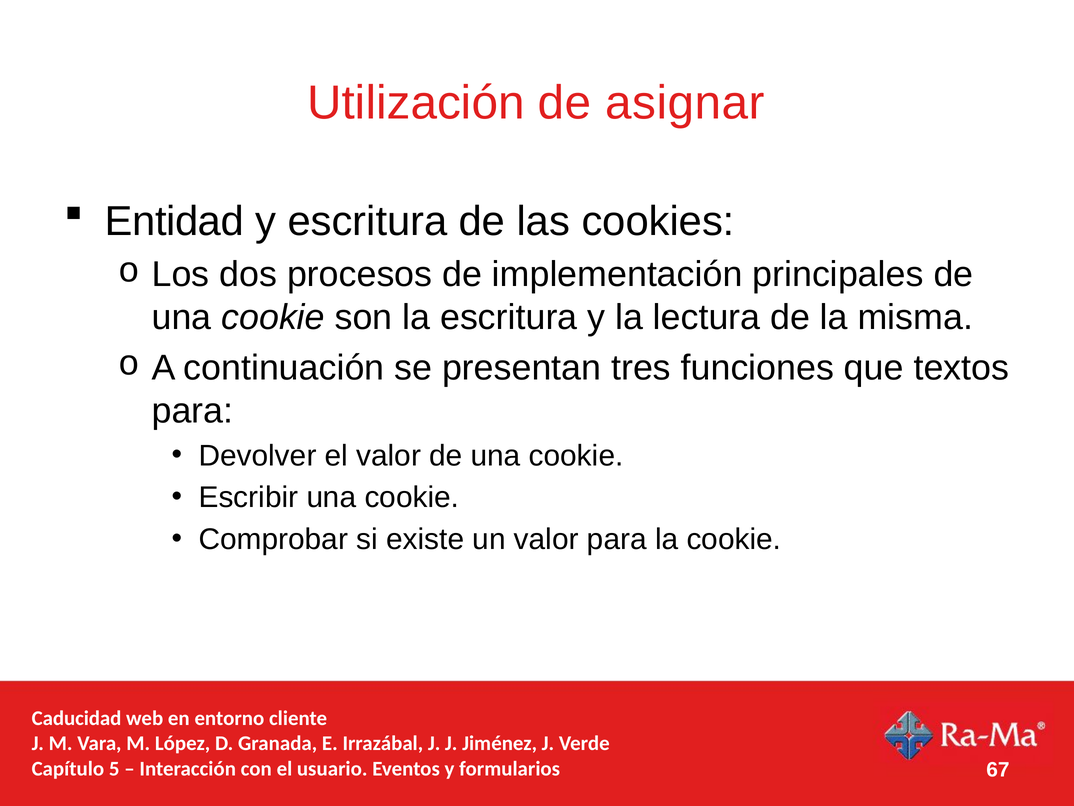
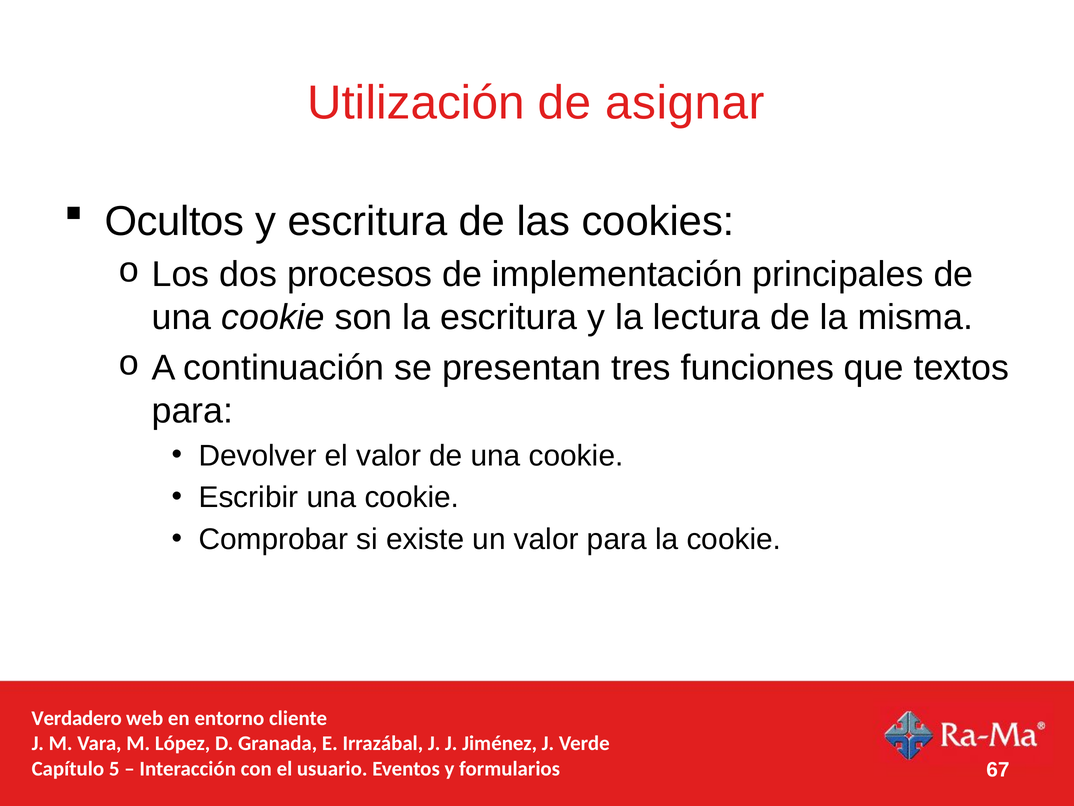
Entidad: Entidad -> Ocultos
Caducidad: Caducidad -> Verdadero
